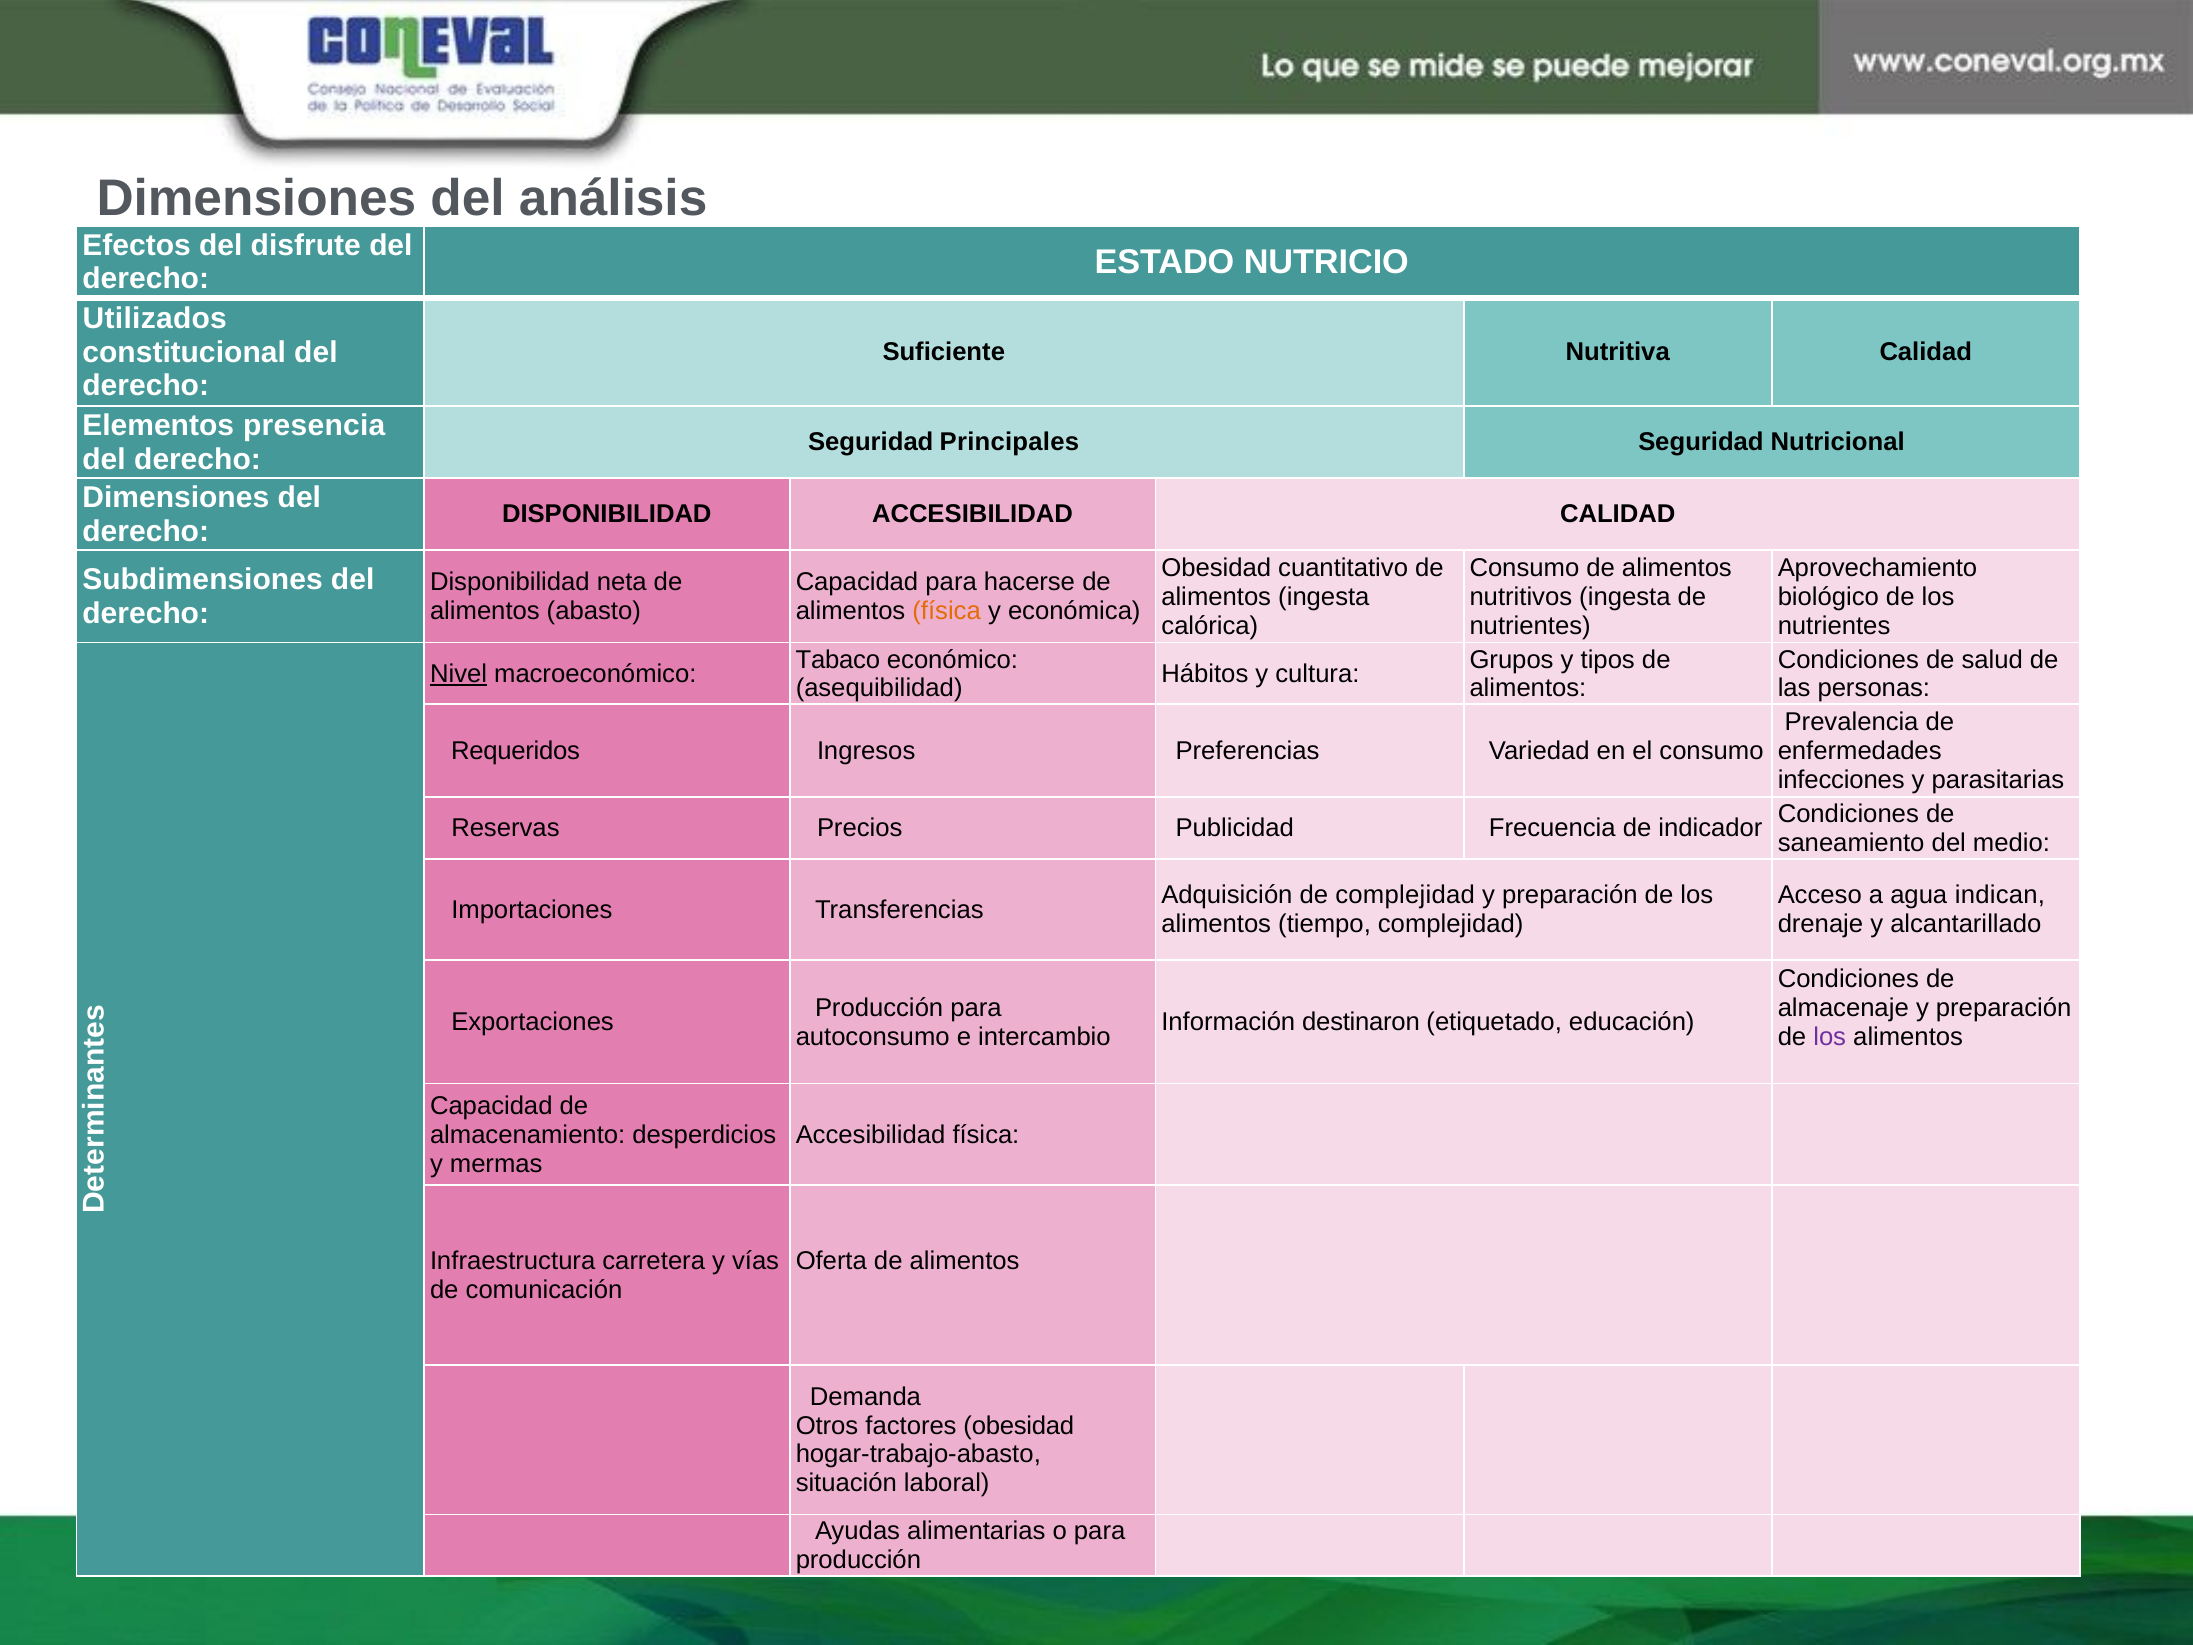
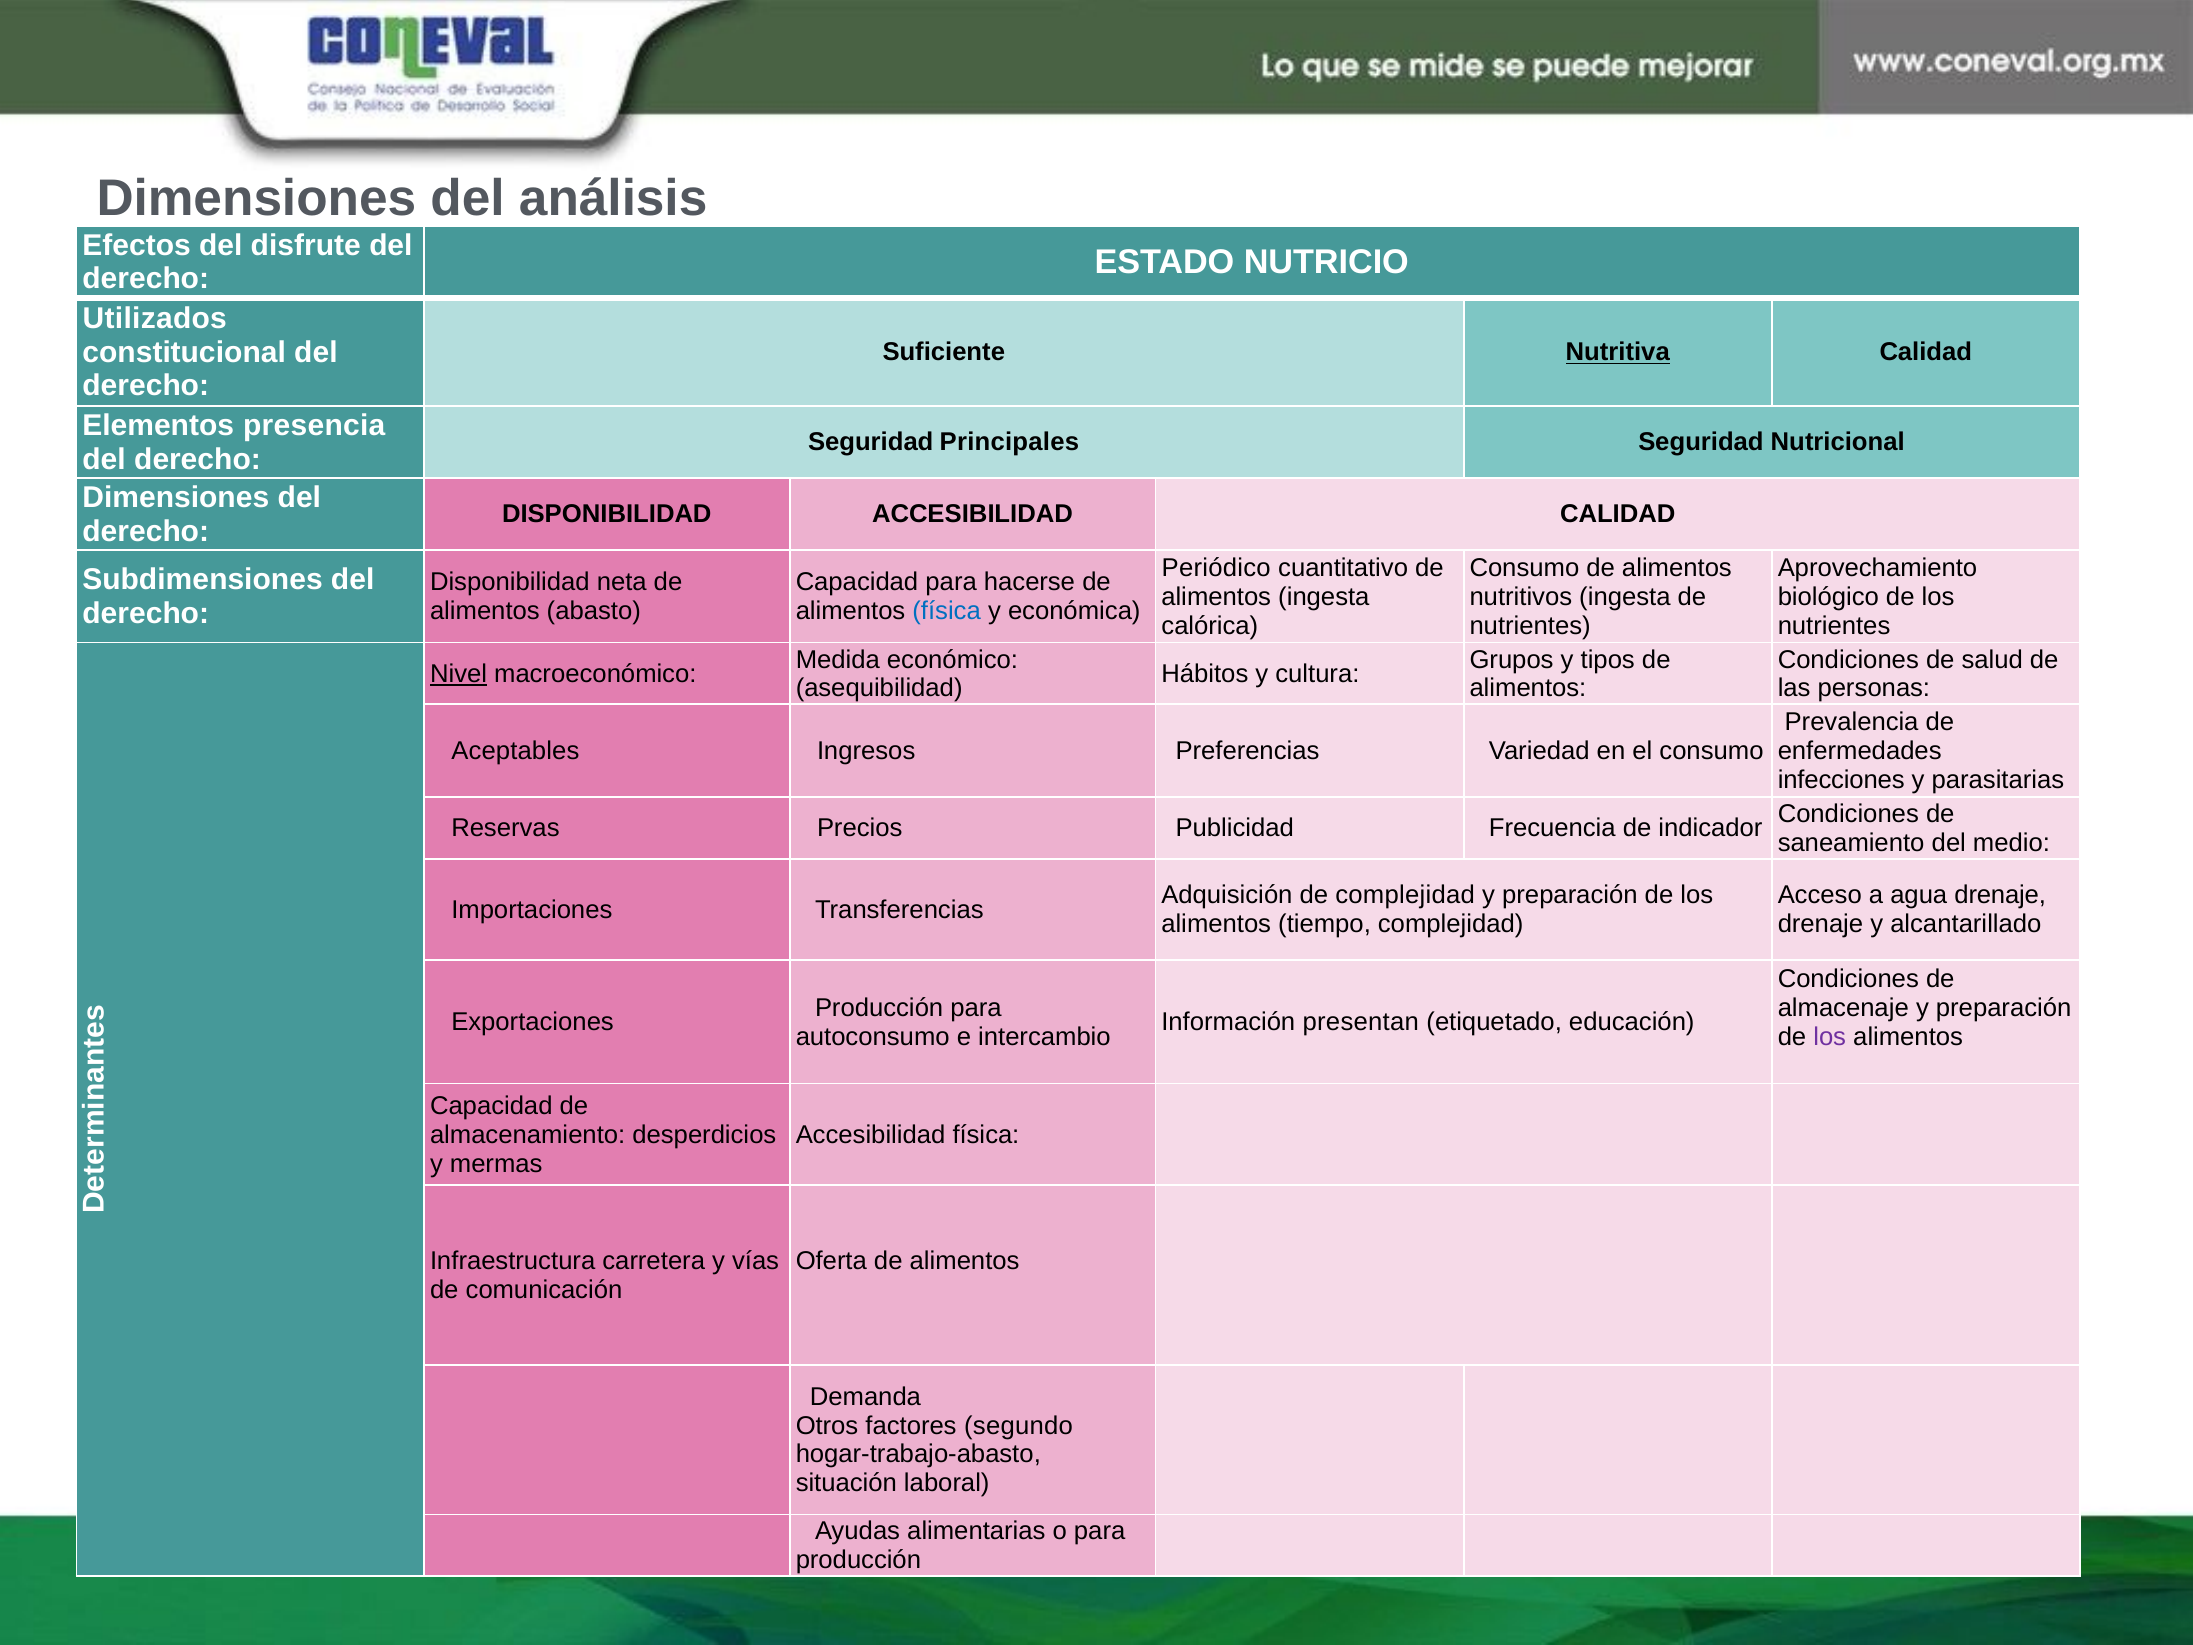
Nutritiva underline: none -> present
Obesidad at (1216, 568): Obesidad -> Periódico
física at (947, 611) colour: orange -> blue
Tabaco: Tabaco -> Medida
Requeridos: Requeridos -> Aceptables
agua indican: indican -> drenaje
destinaron: destinaron -> presentan
factores obesidad: obesidad -> segundo
